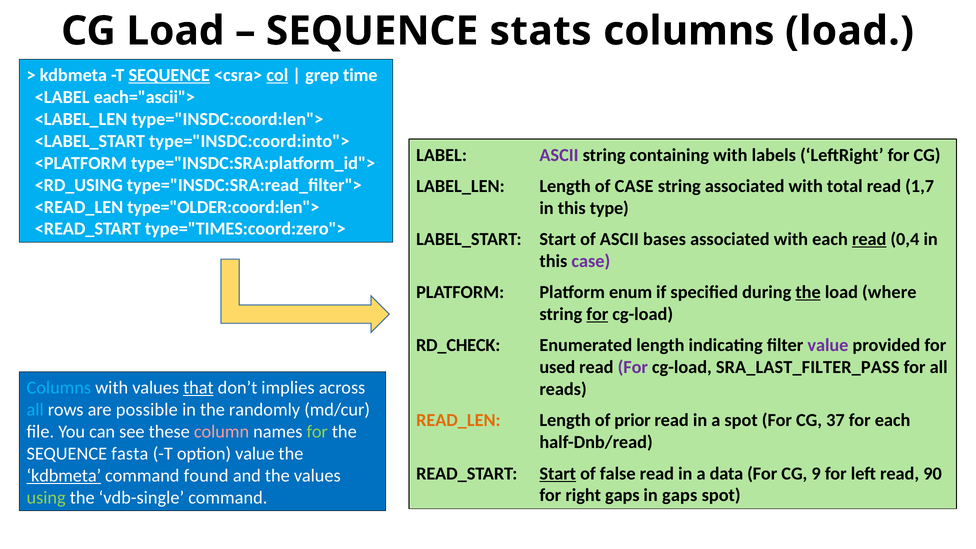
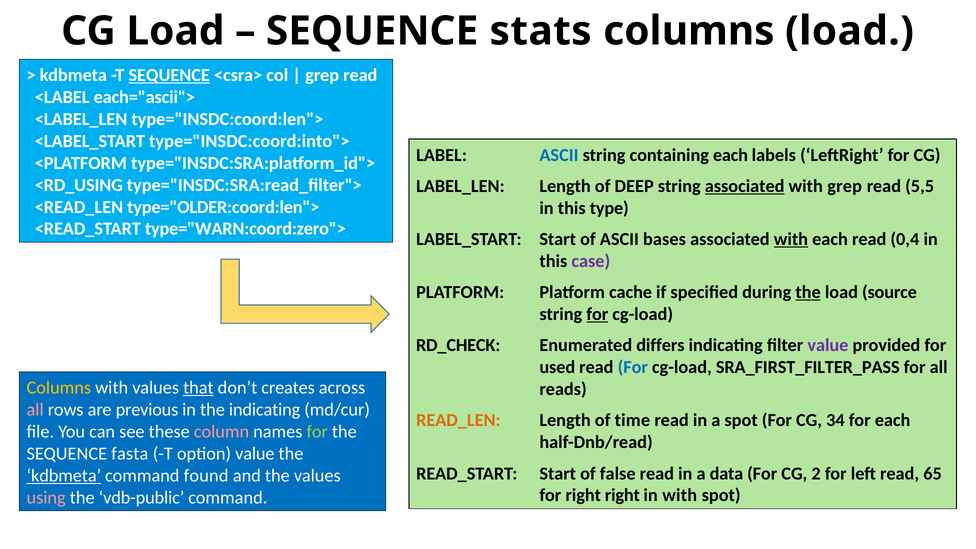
col underline: present -> none
time at (360, 75): time -> read
ASCII at (559, 155) colour: purple -> blue
containing with: with -> each
of CASE: CASE -> DEEP
associated at (745, 186) underline: none -> present
with total: total -> grep
1,7: 1,7 -> 5,5
type="TIMES:coord:zero">: type="TIMES:coord:zero"> -> type="WARN:coord:zero">
with at (791, 239) underline: none -> present
read at (869, 239) underline: present -> none
enum: enum -> cache
where: where -> source
Enumerated length: length -> differs
For at (633, 367) colour: purple -> blue
SRA_LAST_FILTER_PASS: SRA_LAST_FILTER_PASS -> SRA_FIRST_FILTER_PASS
Columns at (59, 388) colour: light blue -> yellow
implies: implies -> creates
all at (35, 410) colour: light blue -> pink
possible: possible -> previous
the randomly: randomly -> indicating
prior: prior -> time
37: 37 -> 34
Start at (558, 473) underline: present -> none
9: 9 -> 2
90: 90 -> 65
right gaps: gaps -> right
in gaps: gaps -> with
using colour: light green -> pink
vdb-single: vdb-single -> vdb-public
